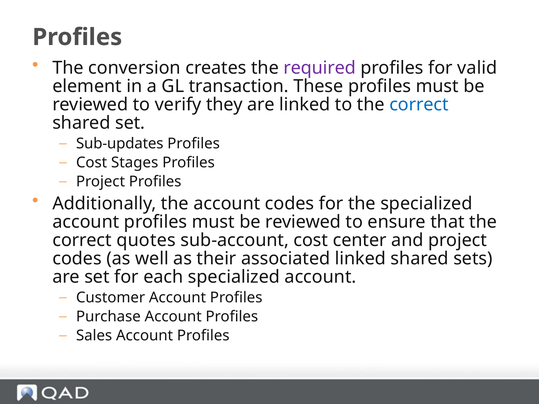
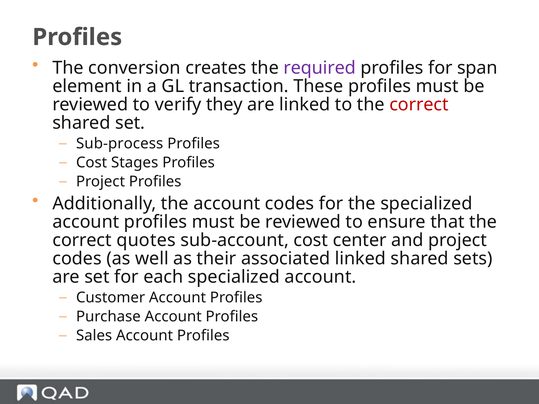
valid: valid -> span
correct at (419, 105) colour: blue -> red
Sub-updates: Sub-updates -> Sub-process
